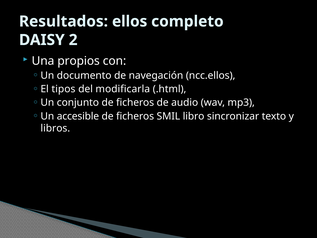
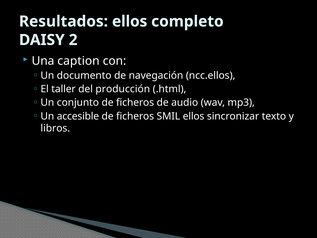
propios: propios -> caption
tipos: tipos -> taller
modificarla: modificarla -> producción
SMIL libro: libro -> ellos
